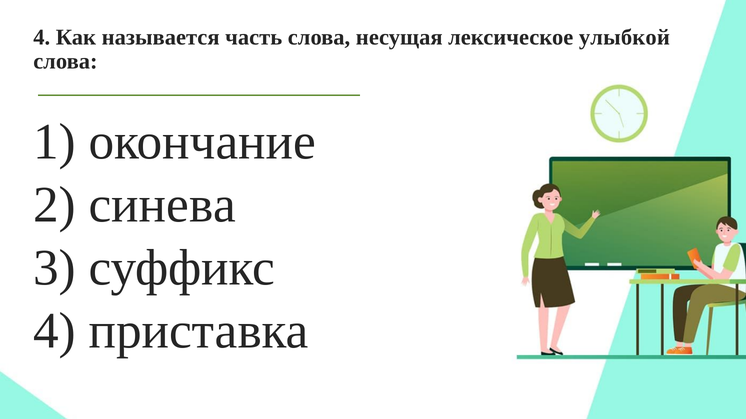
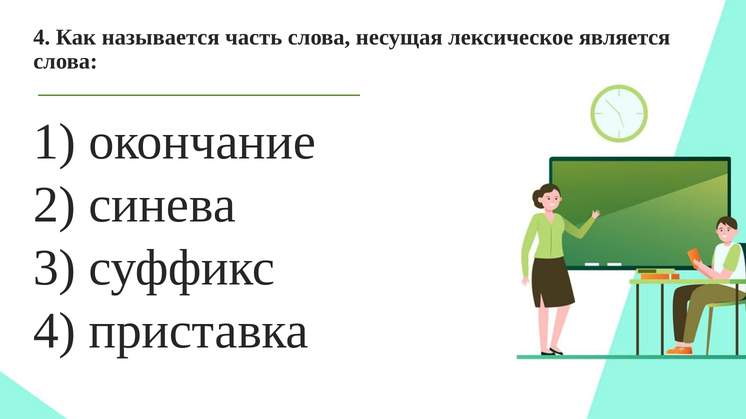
улыбкой: улыбкой -> является
